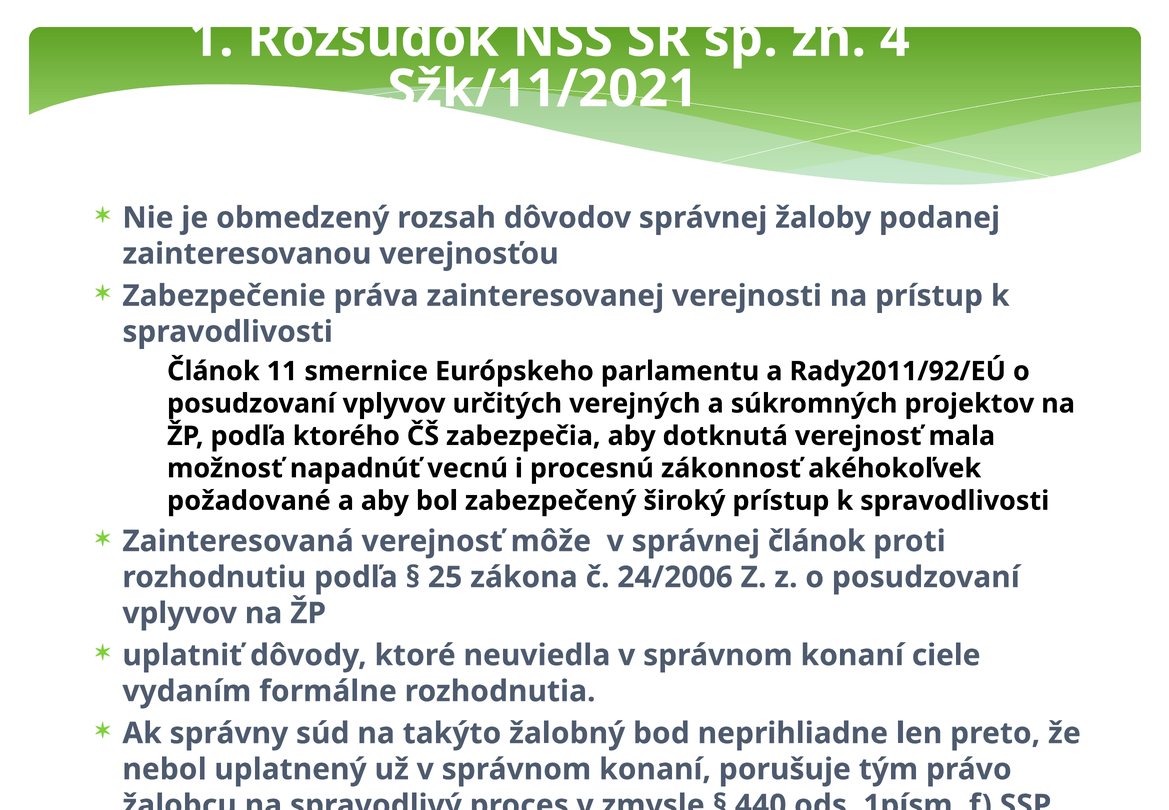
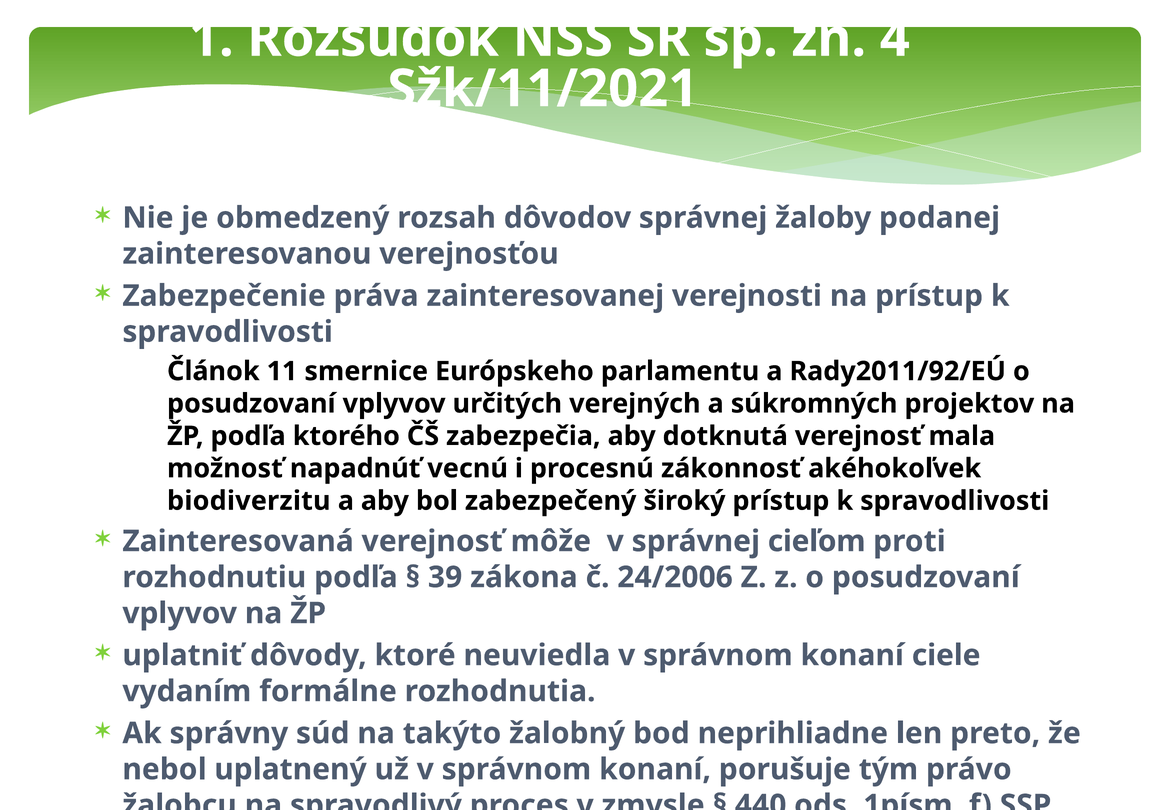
požadované: požadované -> biodiverzitu
správnej článok: článok -> cieľom
25: 25 -> 39
